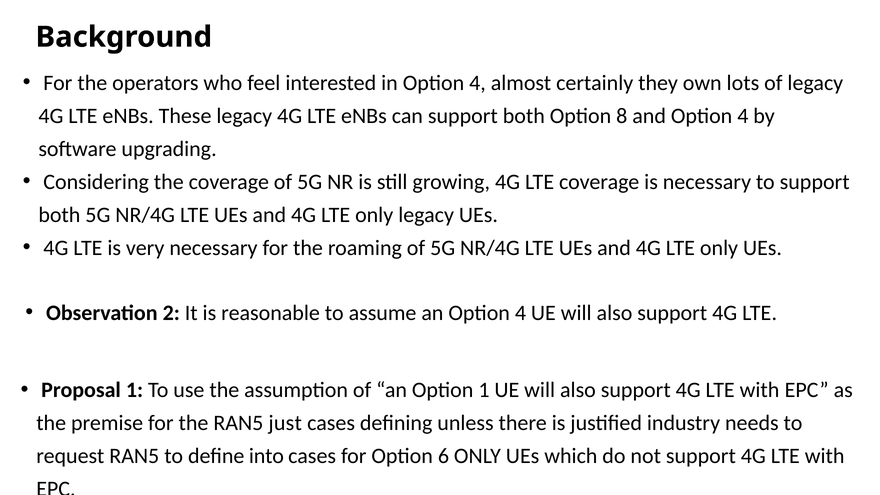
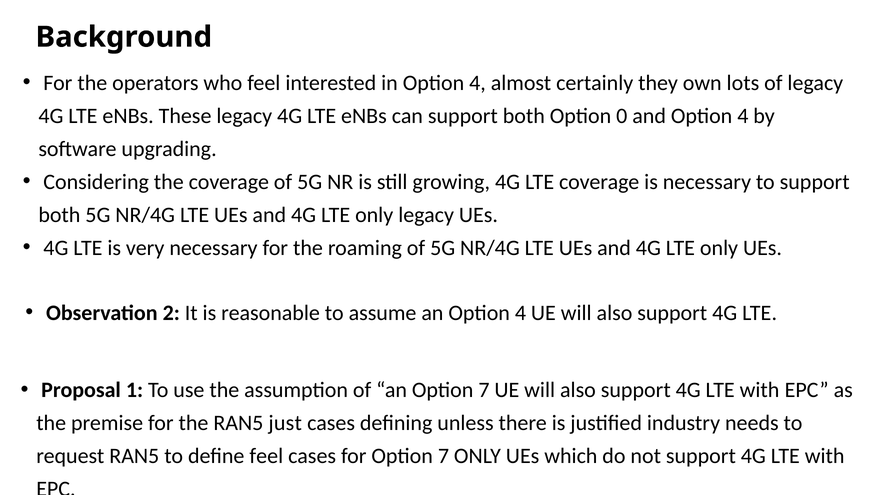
8: 8 -> 0
an Option 1: 1 -> 7
define into: into -> feel
for Option 6: 6 -> 7
